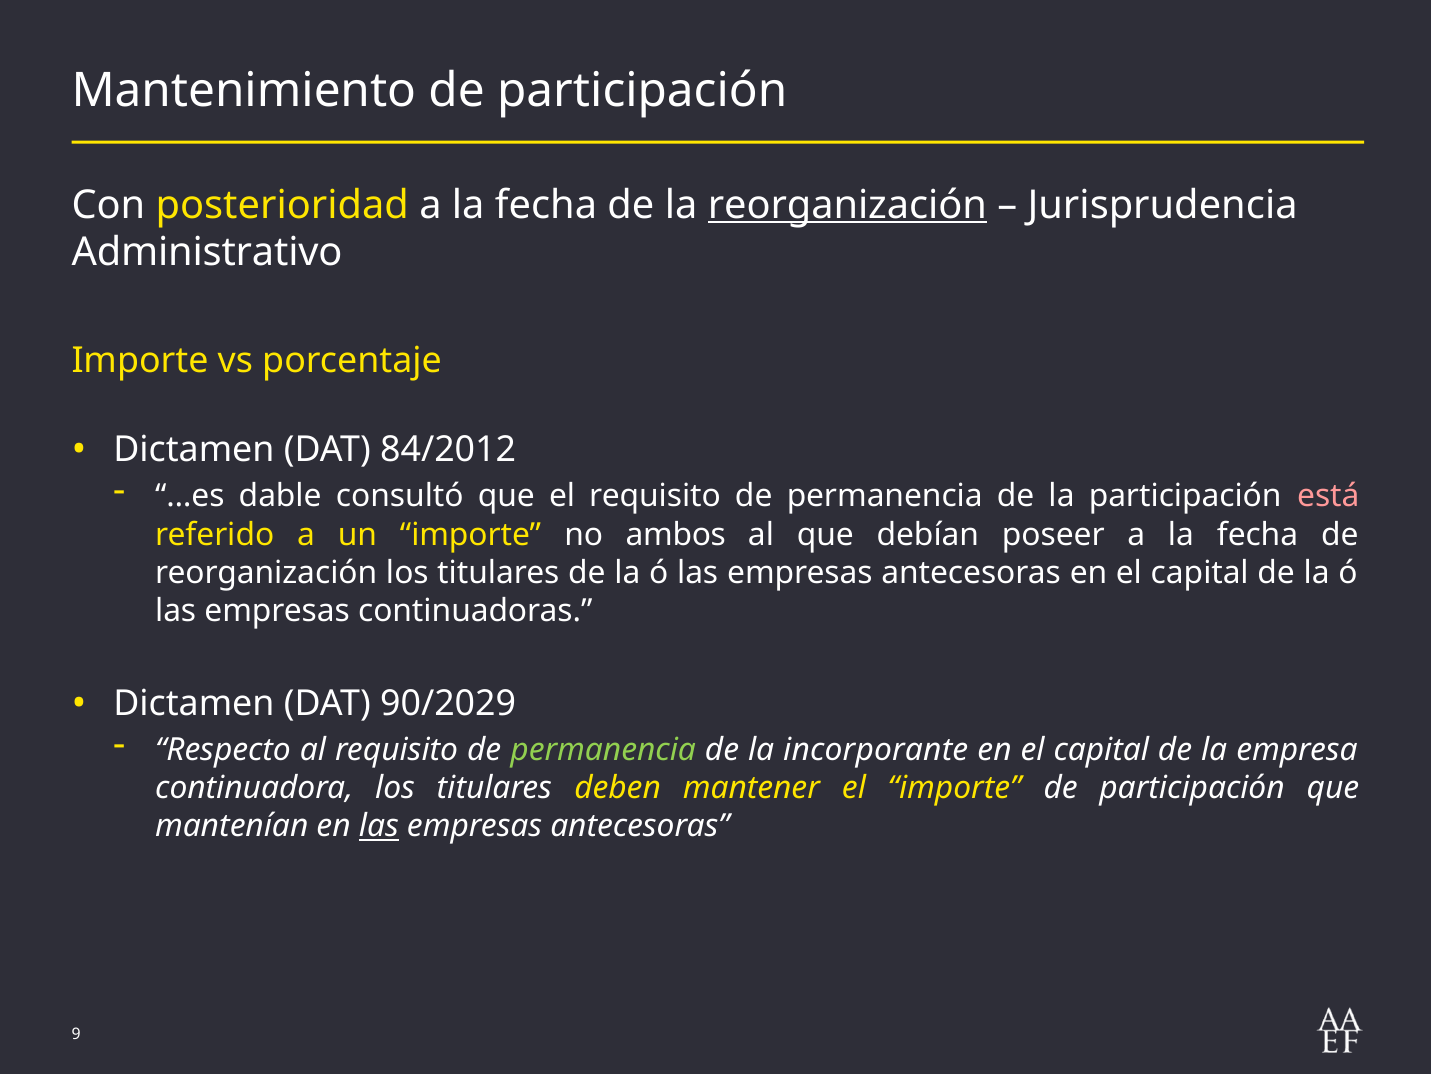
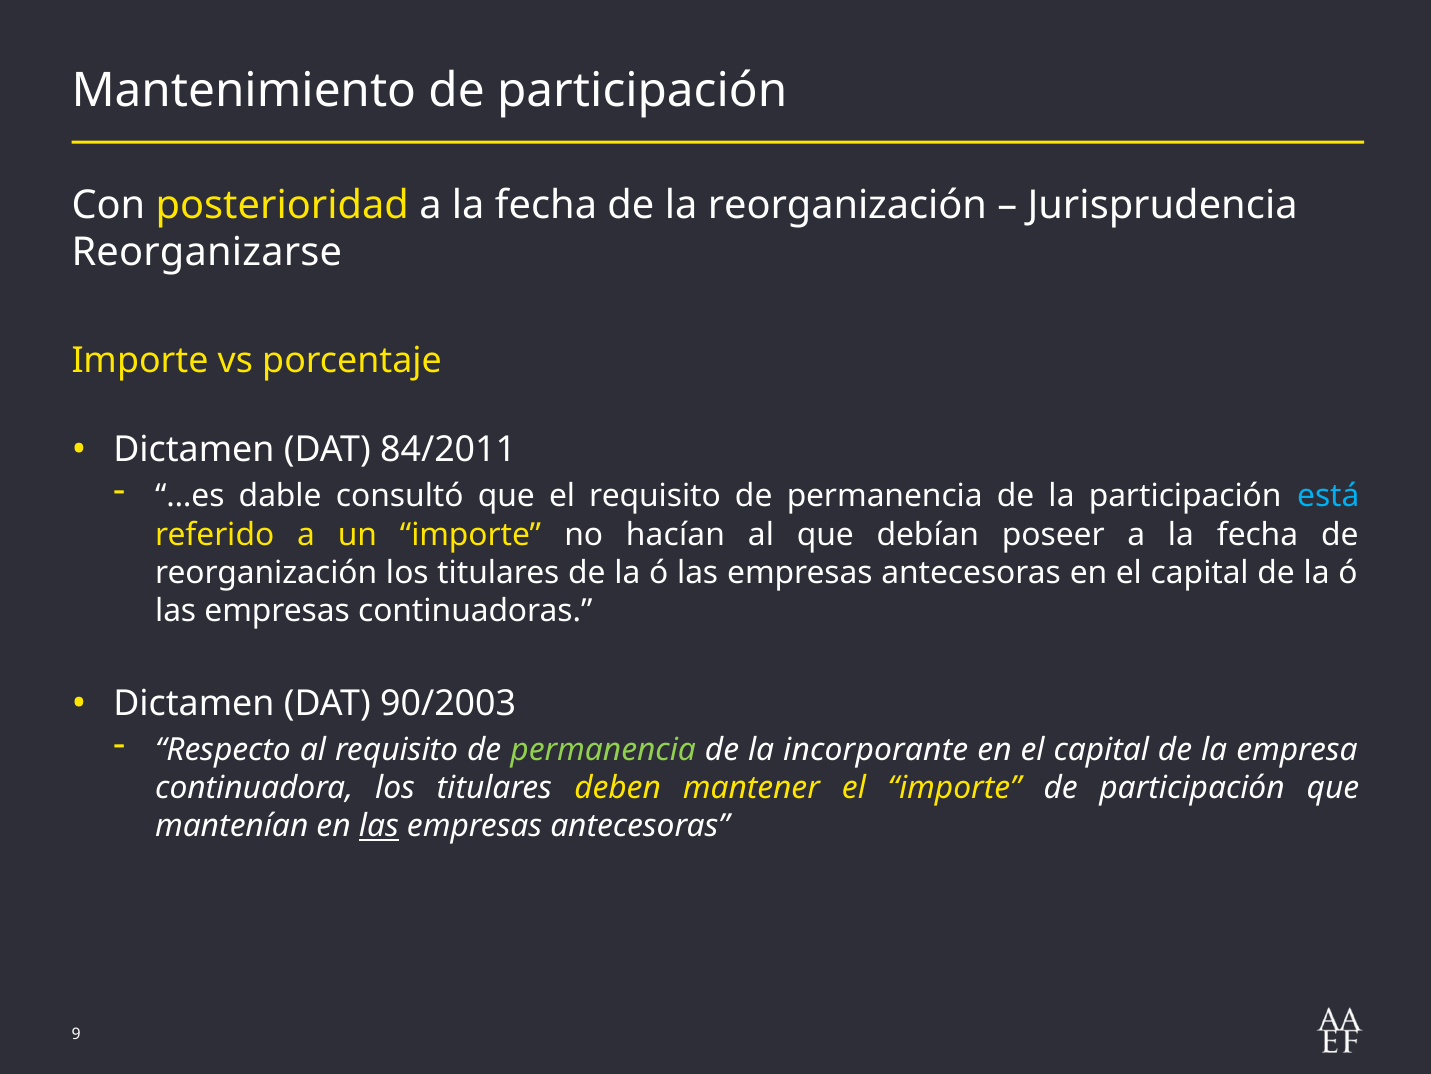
reorganización at (847, 205) underline: present -> none
Administrativo: Administrativo -> Reorganizarse
84/2012: 84/2012 -> 84/2011
está colour: pink -> light blue
ambos: ambos -> hacían
90/2029: 90/2029 -> 90/2003
